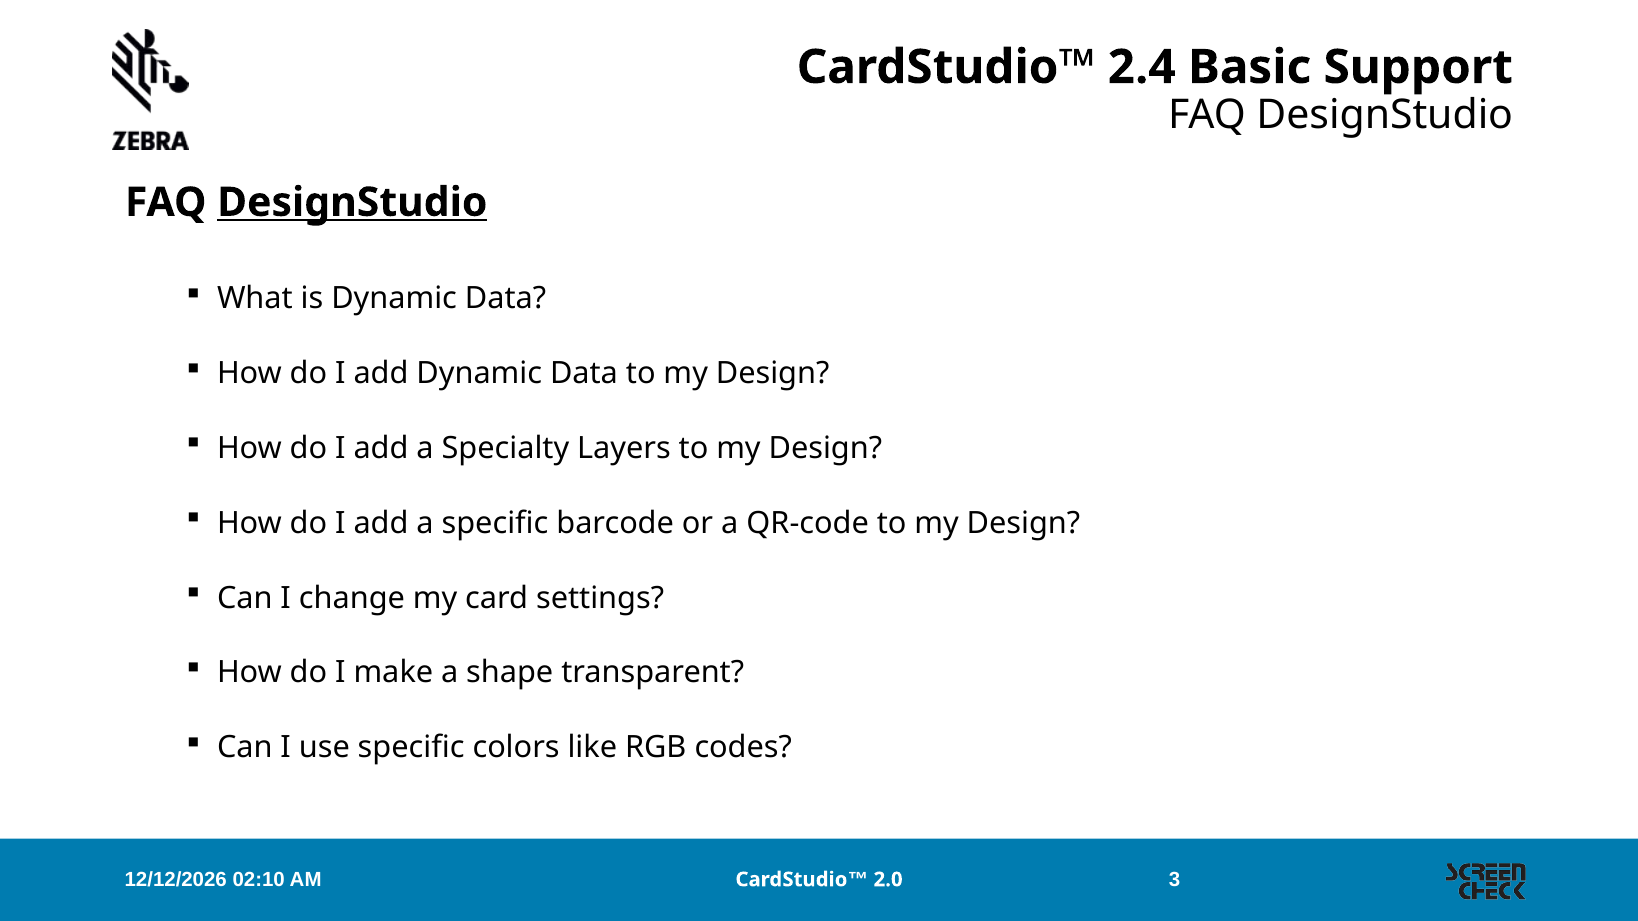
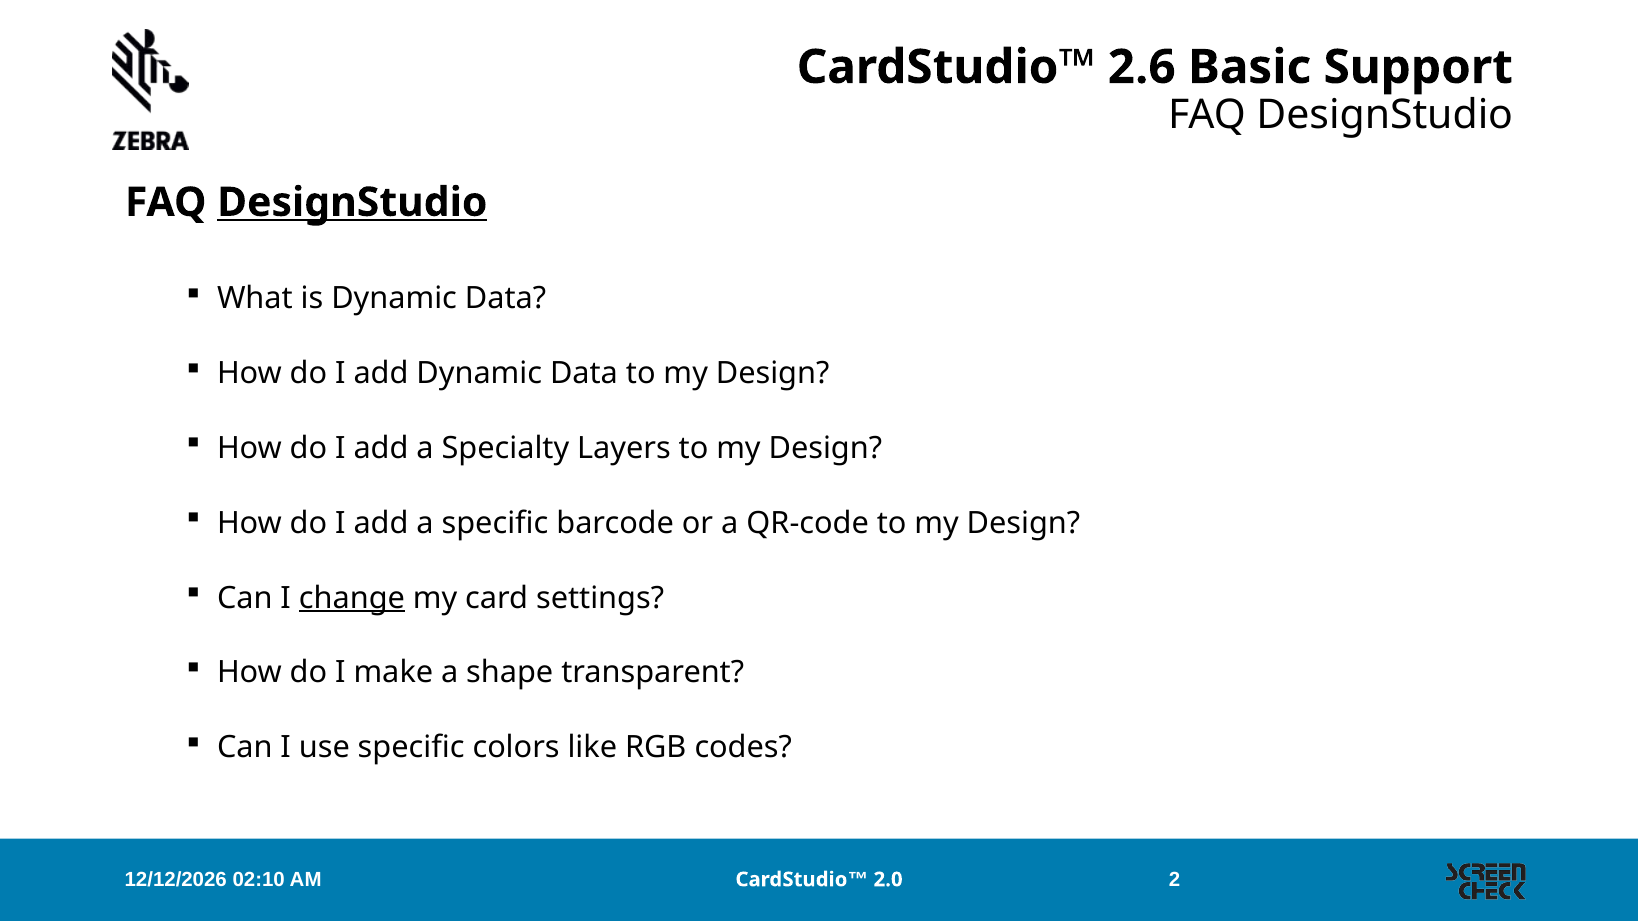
2.4: 2.4 -> 2.6
change underline: none -> present
3: 3 -> 2
